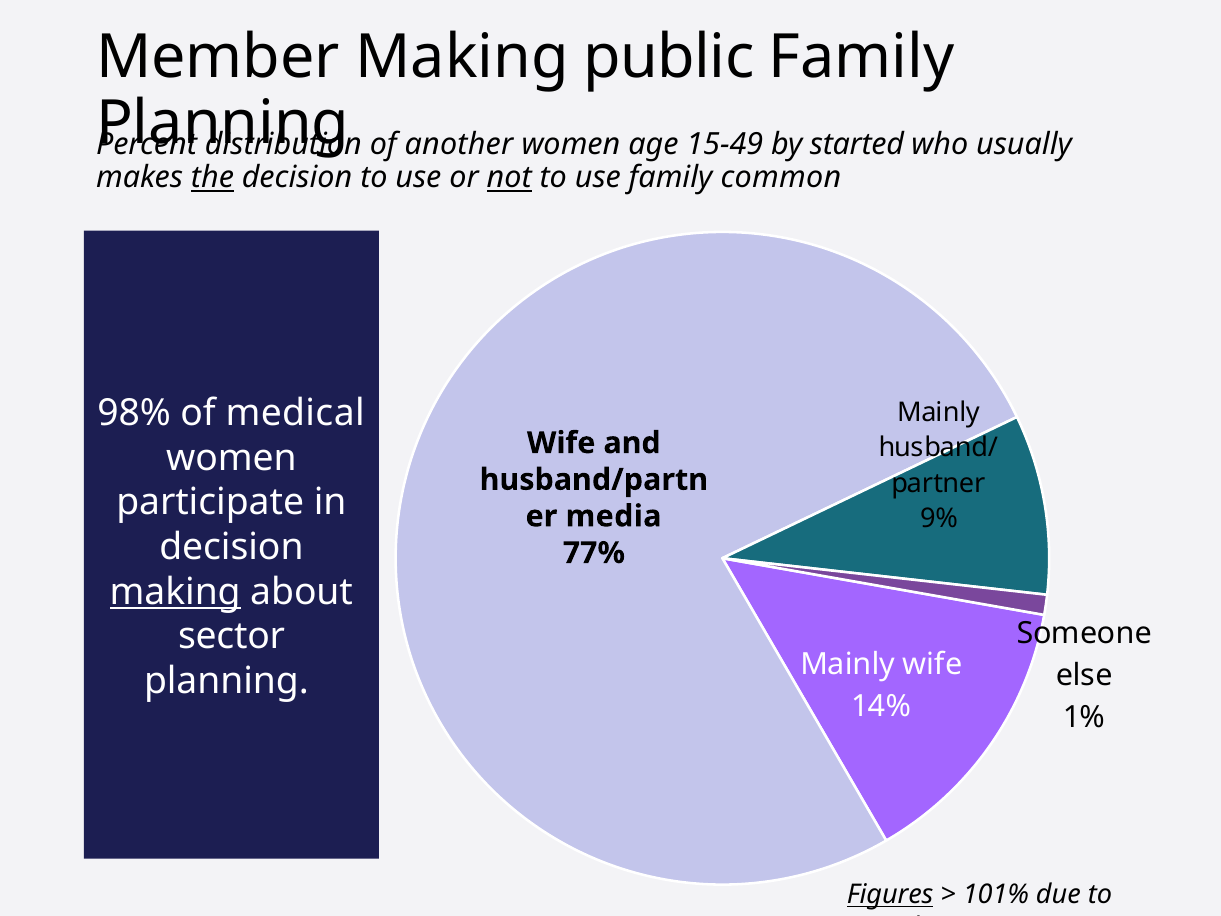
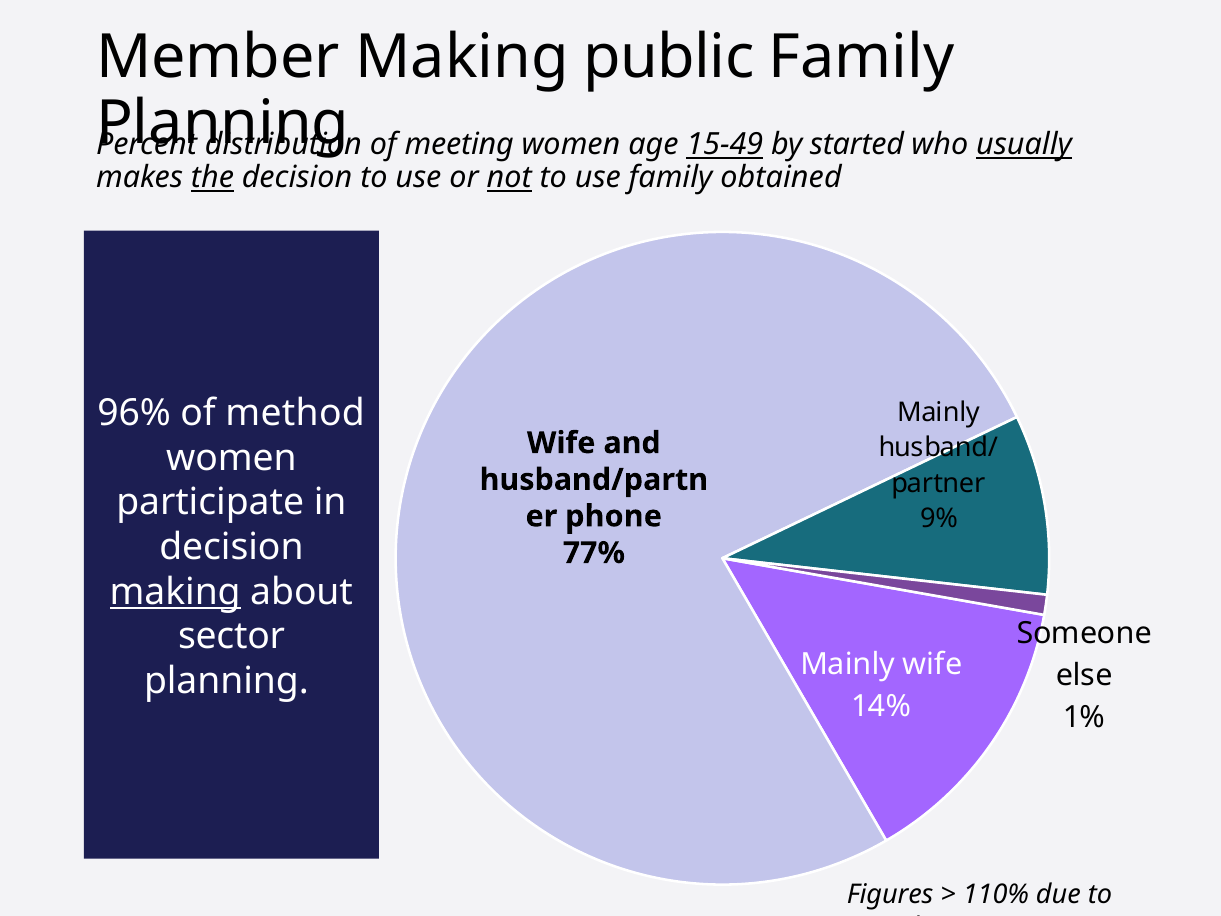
another: another -> meeting
15-49 underline: none -> present
usually underline: none -> present
common: common -> obtained
98%: 98% -> 96%
medical: medical -> method
media: media -> phone
Figures underline: present -> none
101%: 101% -> 110%
